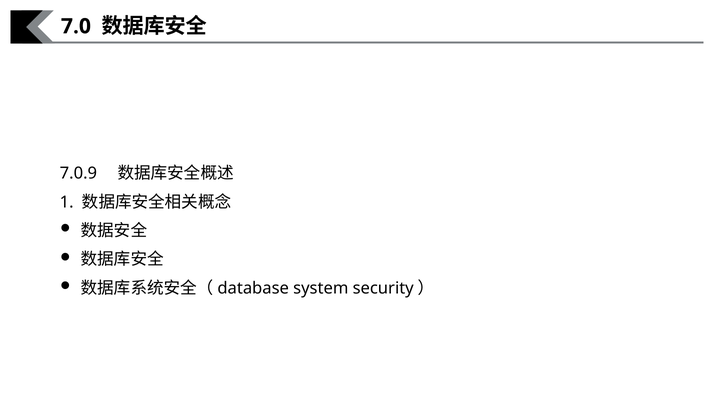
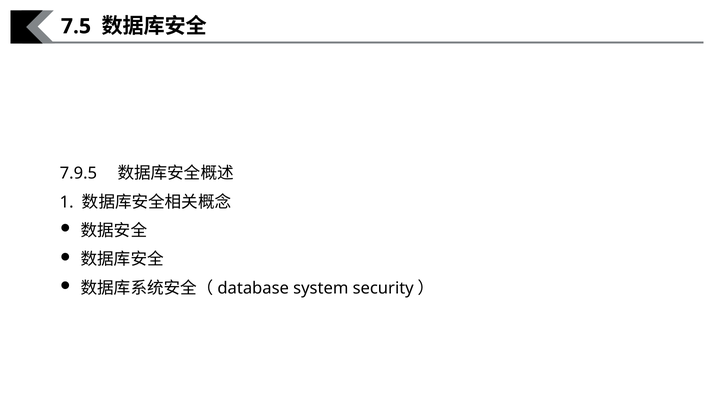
7.0: 7.0 -> 7.5
7.0.9: 7.0.9 -> 7.9.5
